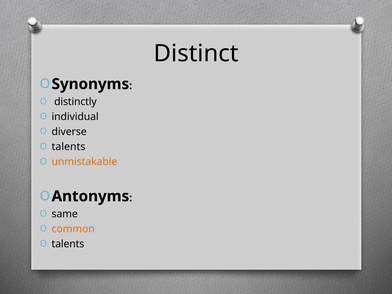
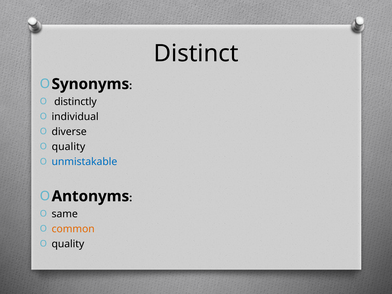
talents at (69, 147): talents -> quality
unmistakable colour: orange -> blue
talents at (68, 244): talents -> quality
